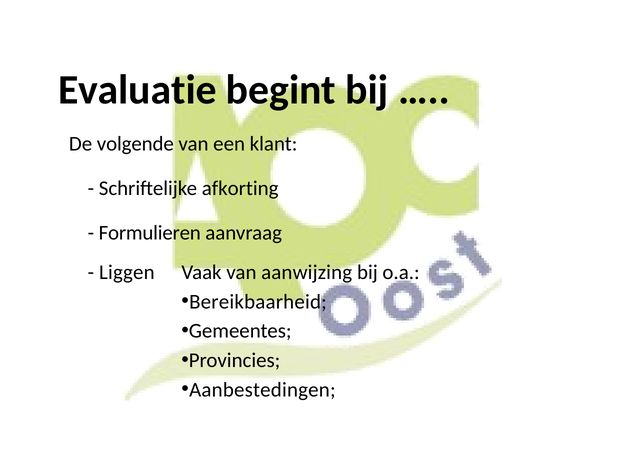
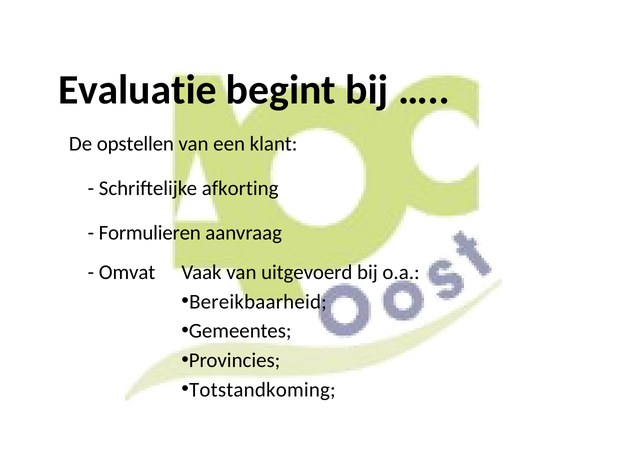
volgende: volgende -> opstellen
Liggen: Liggen -> Omvat
aanwijzing: aanwijzing -> uitgevoerd
Aanbestedingen: Aanbestedingen -> Totstandkoming
